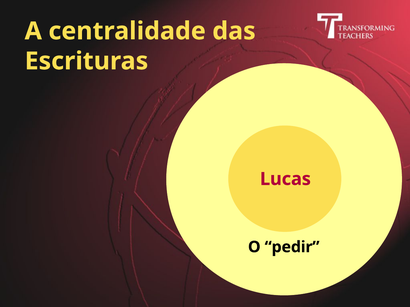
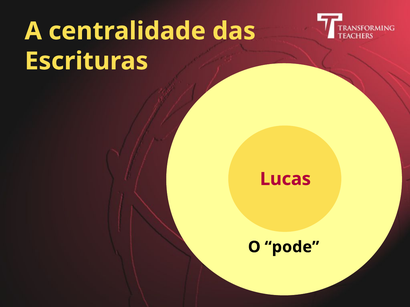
pedir: pedir -> pode
